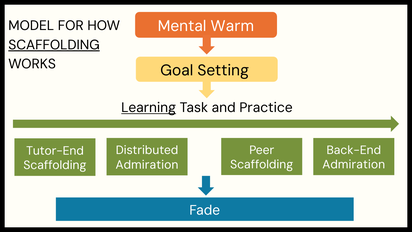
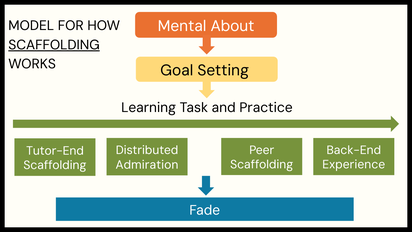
Warm: Warm -> About
Learning underline: present -> none
Admiration at (354, 164): Admiration -> Experience
